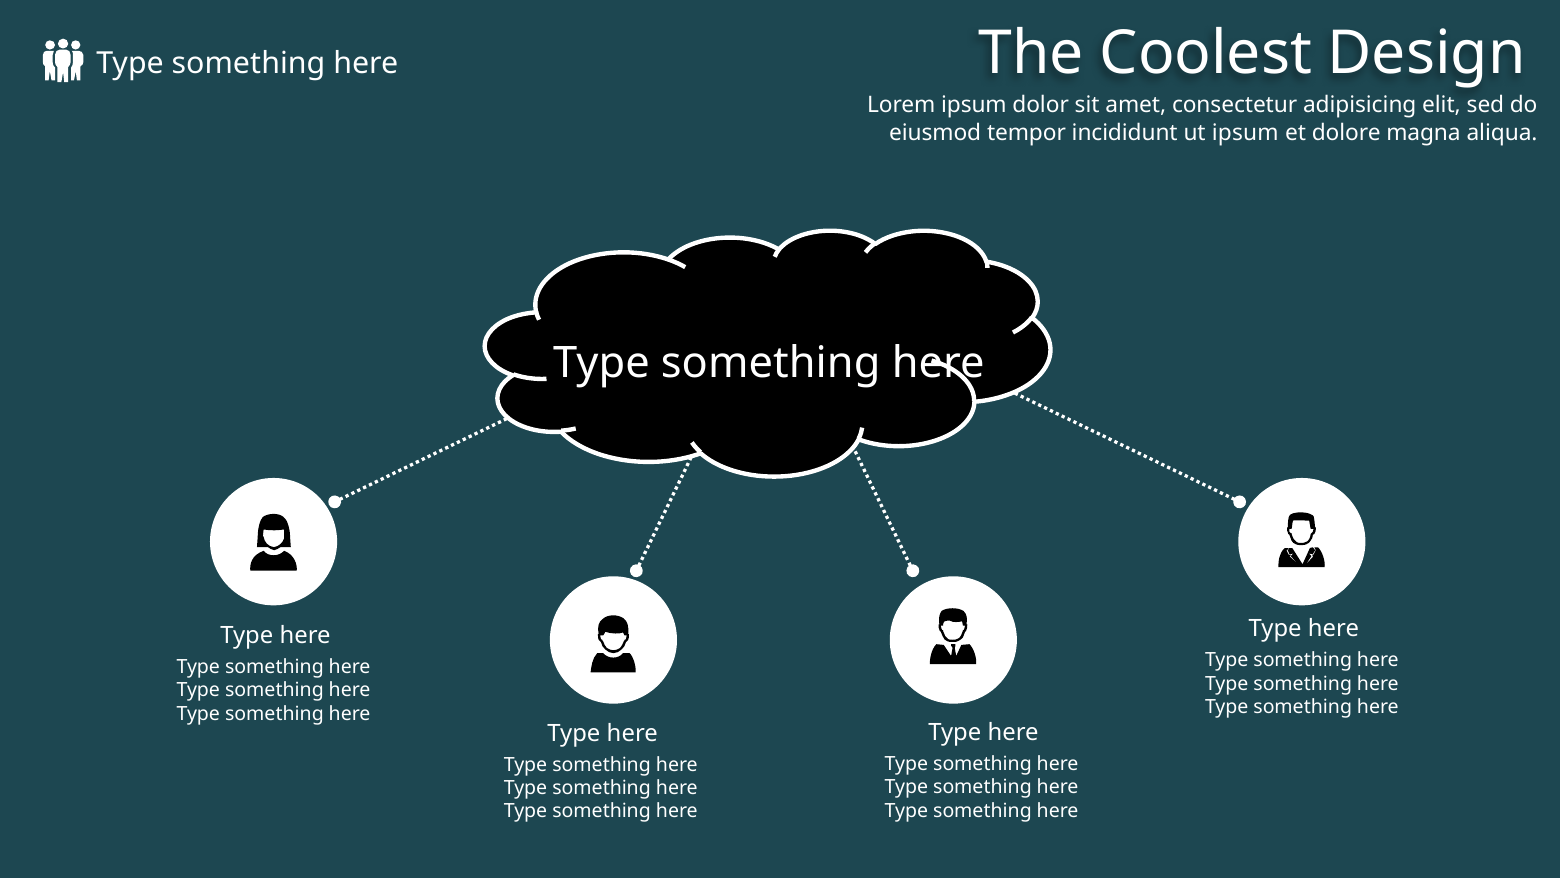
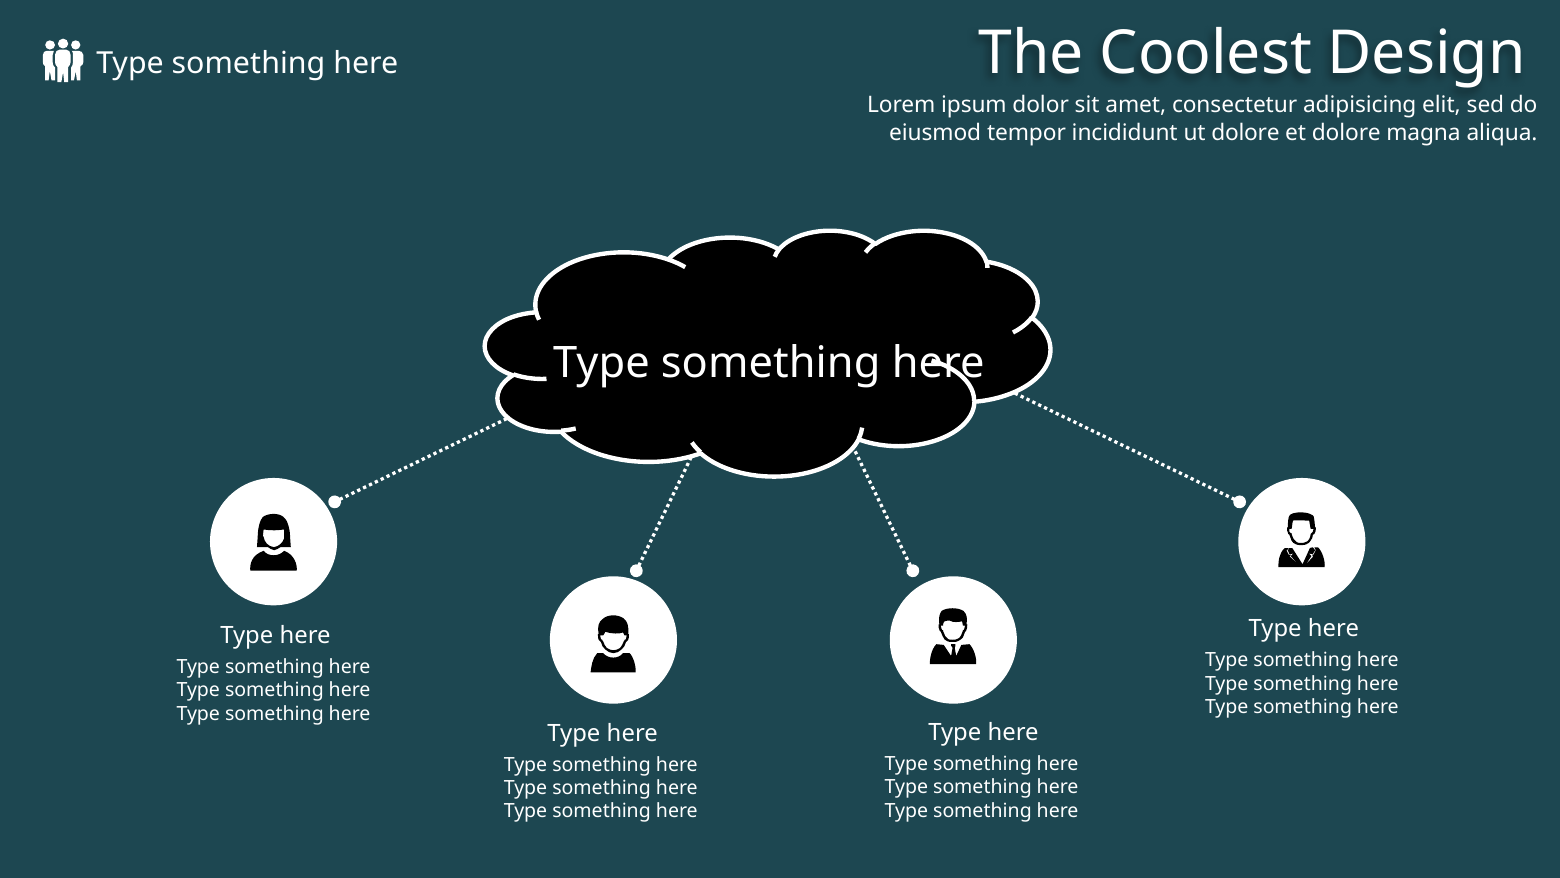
ut ipsum: ipsum -> dolore
